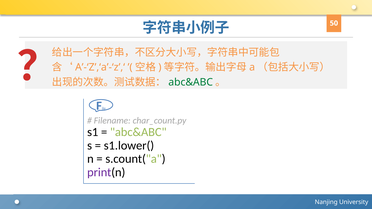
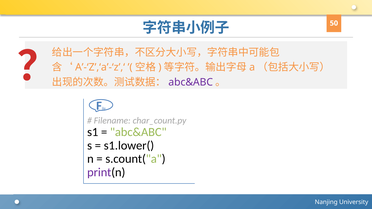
abc&ABC at (191, 82) colour: green -> purple
